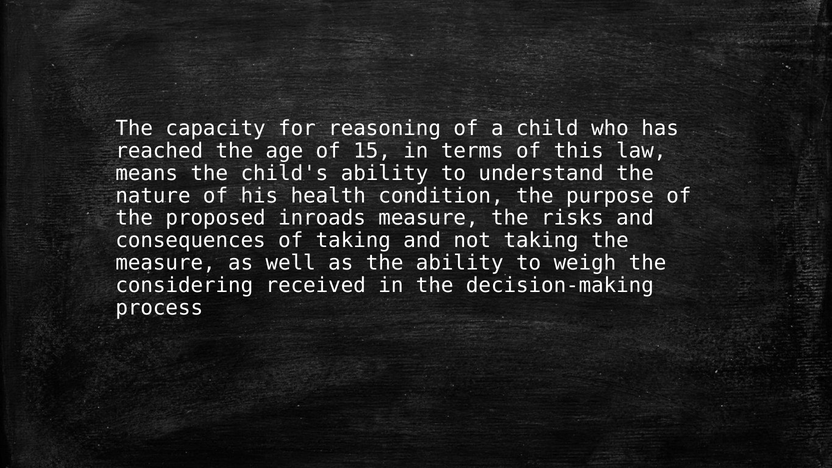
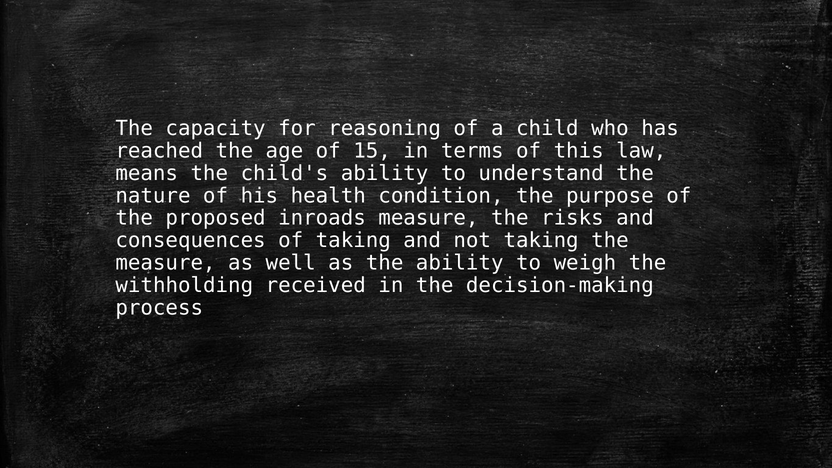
considering: considering -> withholding
